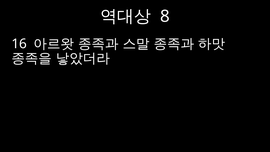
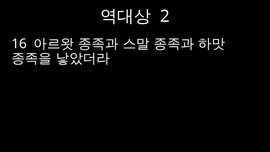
8: 8 -> 2
